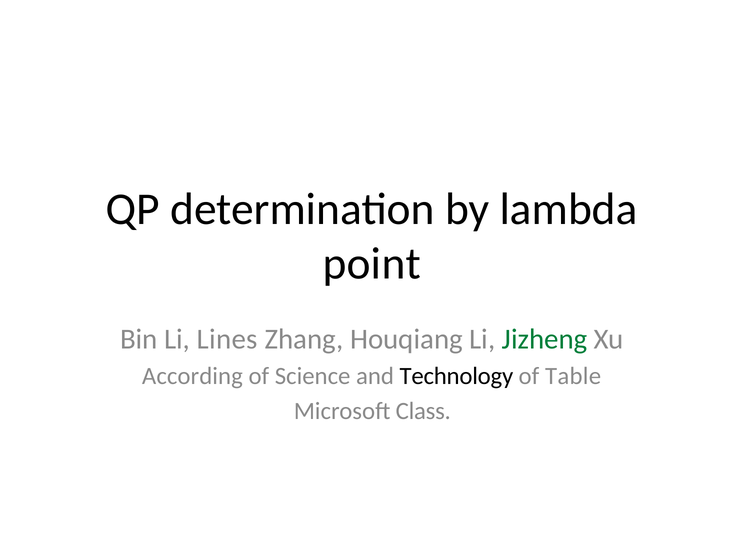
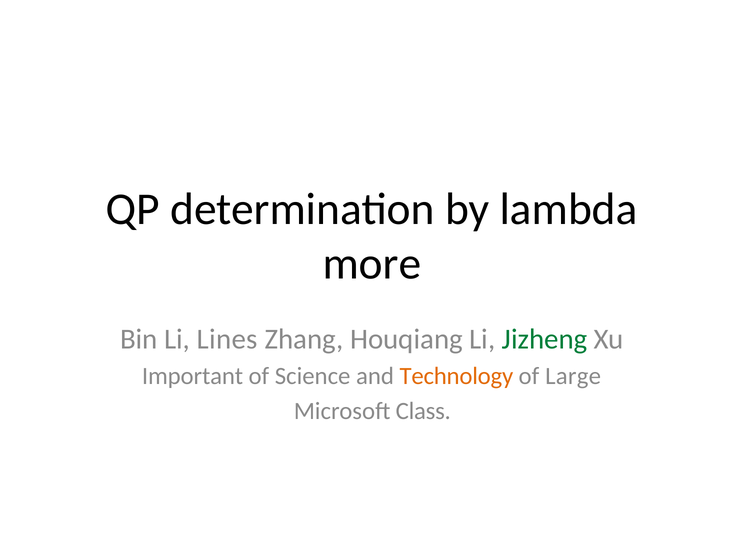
point: point -> more
According: According -> Important
Technology colour: black -> orange
Table: Table -> Large
